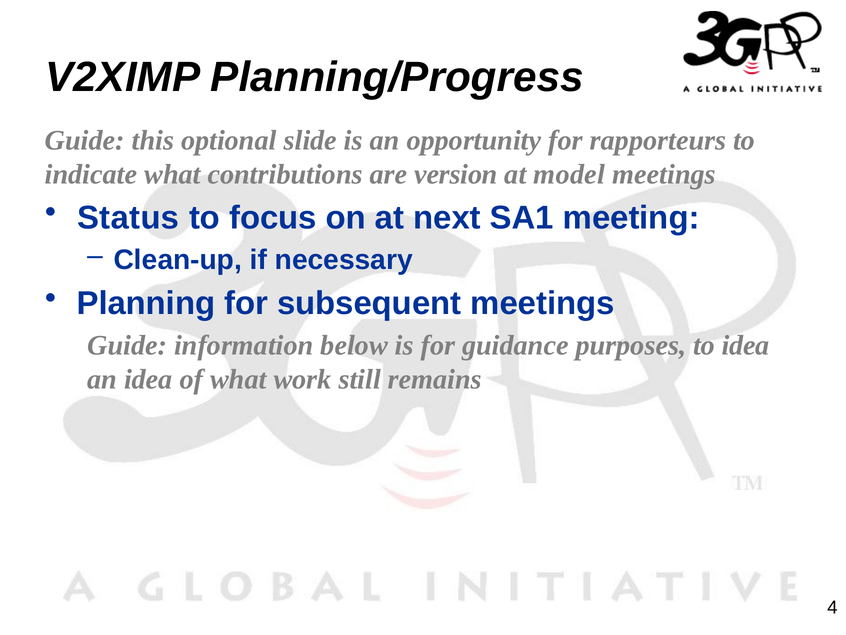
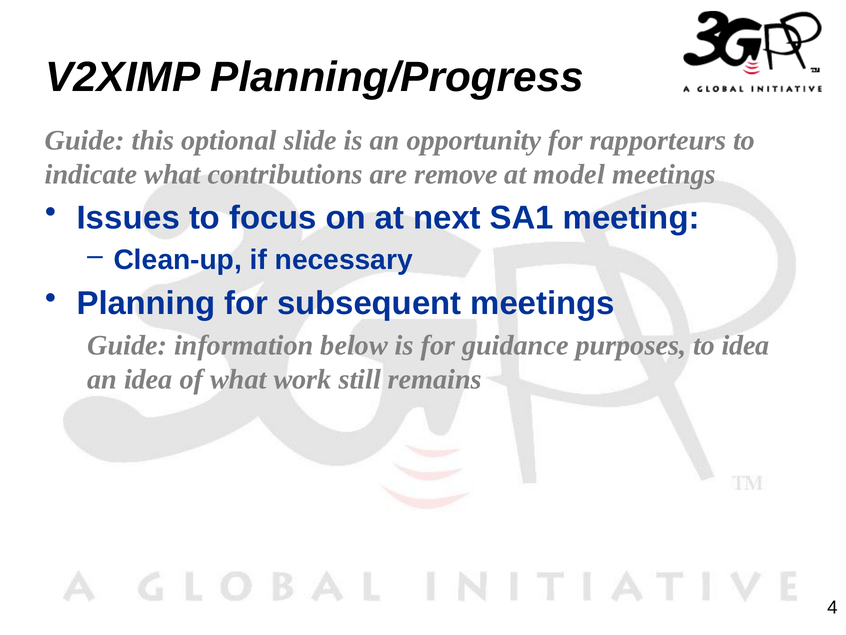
version: version -> remove
Status: Status -> Issues
